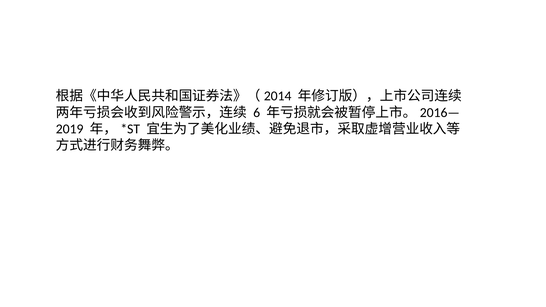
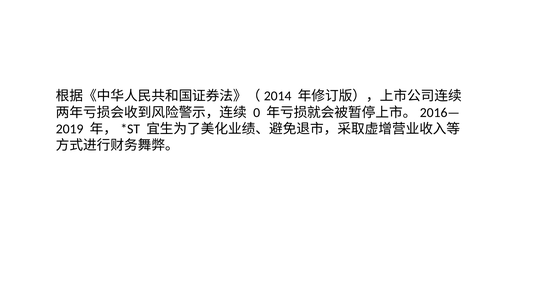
6: 6 -> 0
